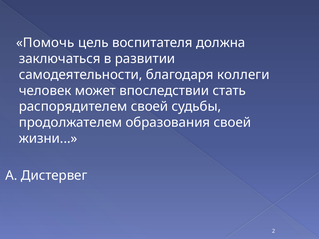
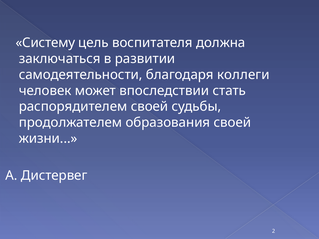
Помочь: Помочь -> Систему
